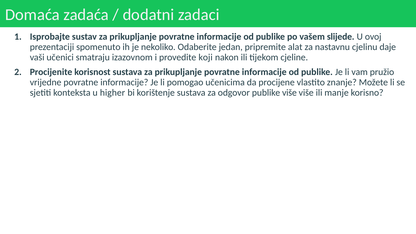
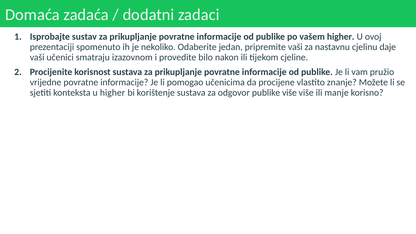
vašem slijede: slijede -> higher
pripremite alat: alat -> vaši
koji: koji -> bilo
